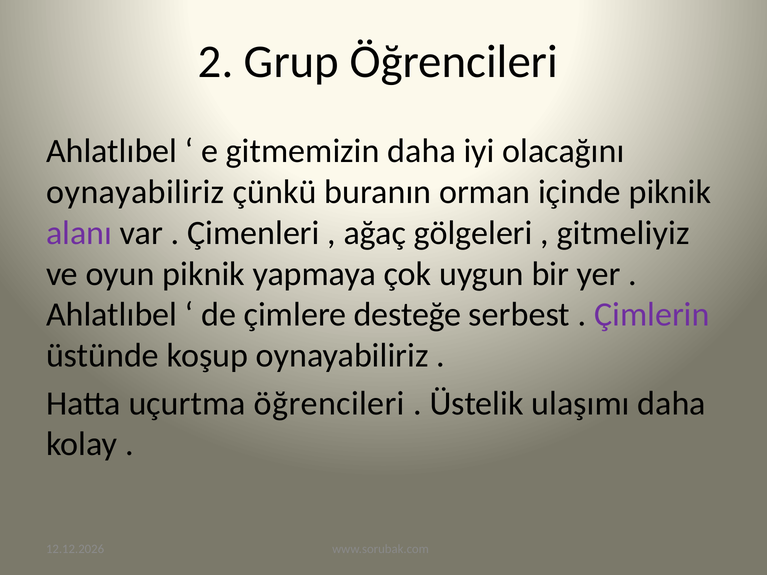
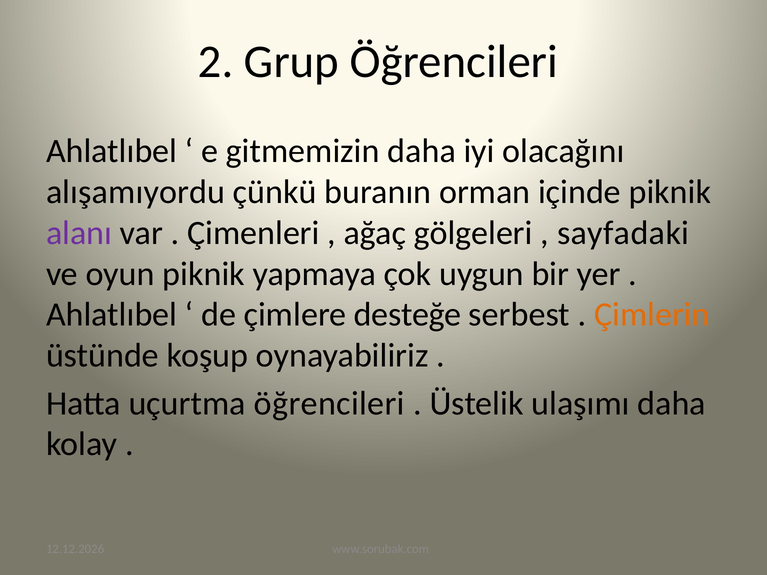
oynayabiliriz at (135, 192): oynayabiliriz -> alışamıyordu
gitmeliyiz: gitmeliyiz -> sayfadaki
Çimlerin colour: purple -> orange
